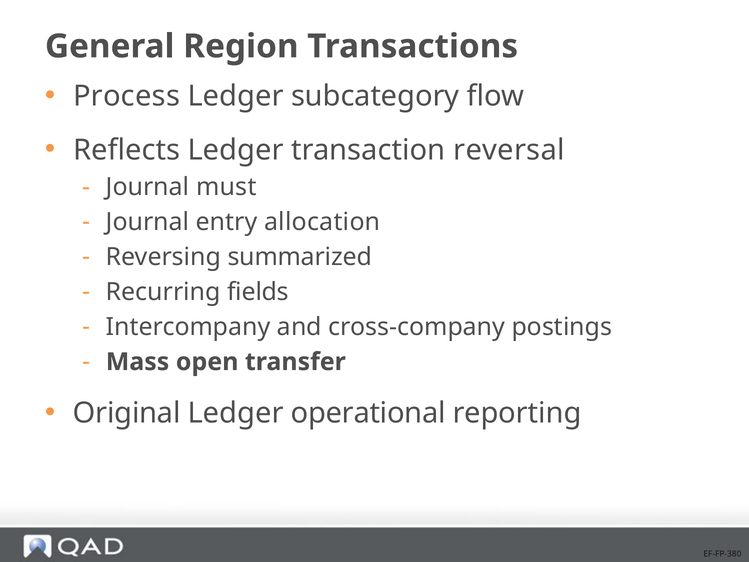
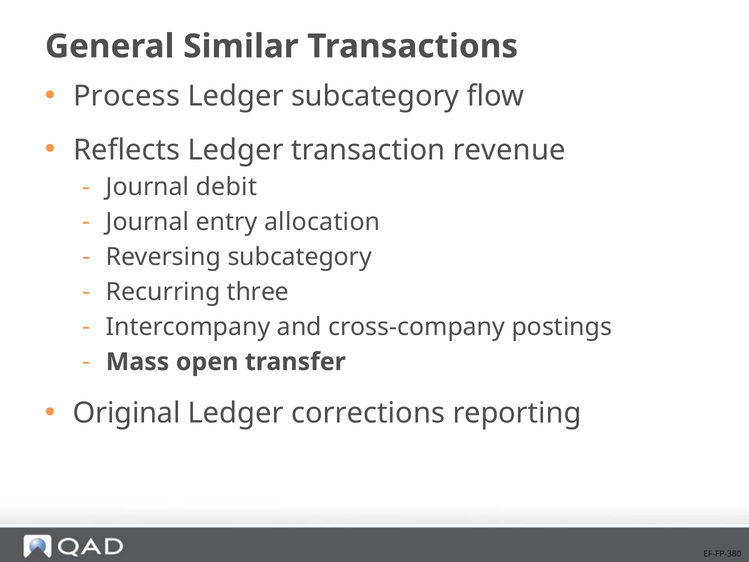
Region: Region -> Similar
reversal: reversal -> revenue
must: must -> debit
Reversing summarized: summarized -> subcategory
fields: fields -> three
operational: operational -> corrections
